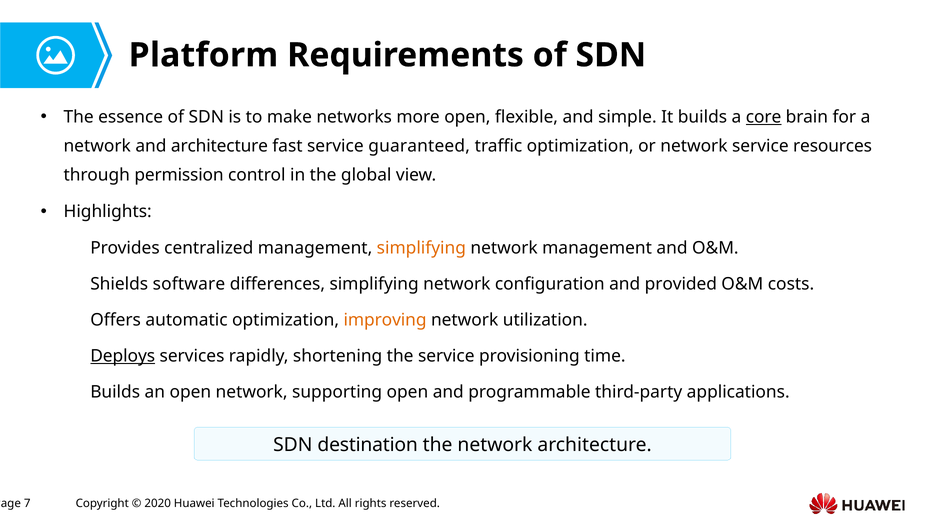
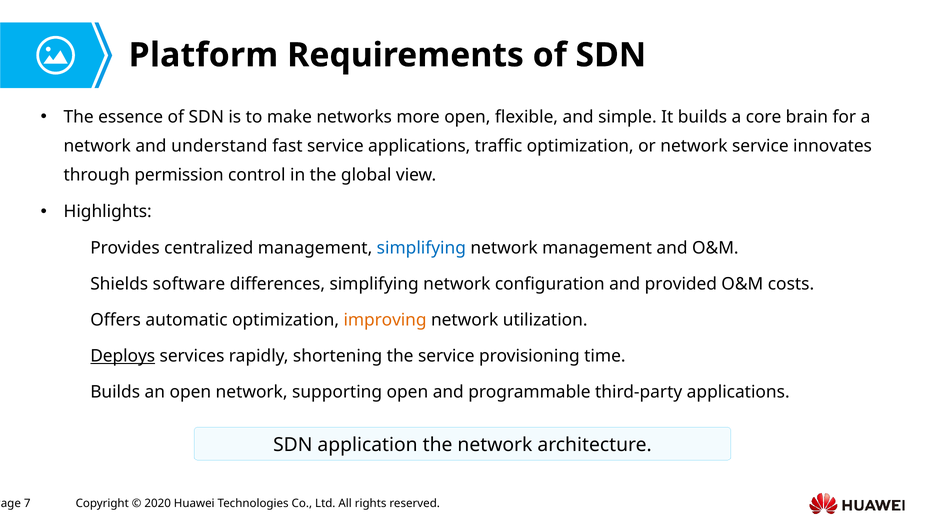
core underline: present -> none
and architecture: architecture -> understand
service guaranteed: guaranteed -> applications
resources: resources -> innovates
simplifying at (421, 248) colour: orange -> blue
destination: destination -> application
